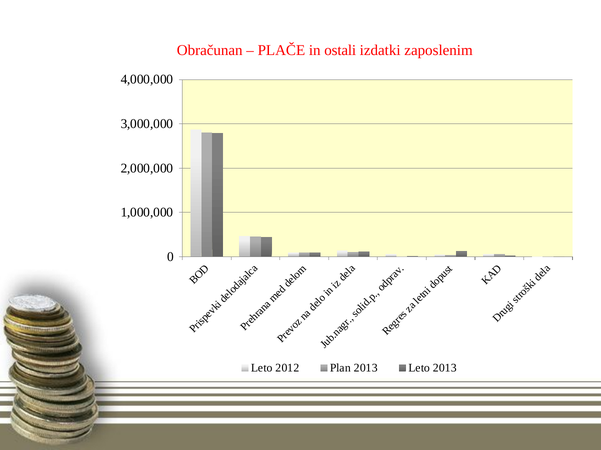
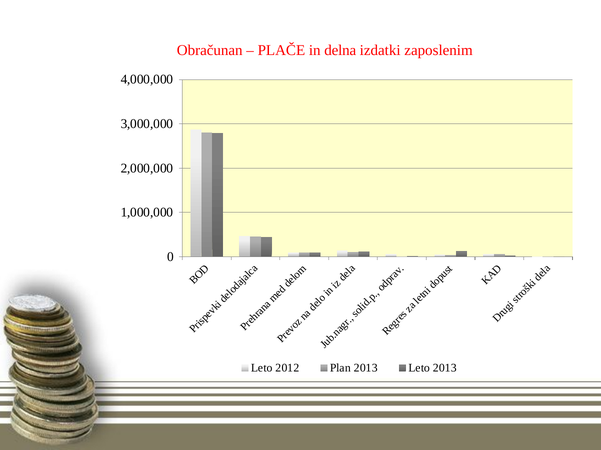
ostali: ostali -> delna
